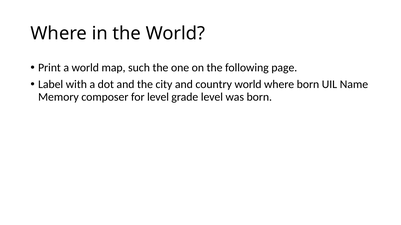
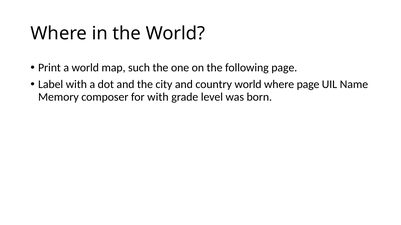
where born: born -> page
for level: level -> with
